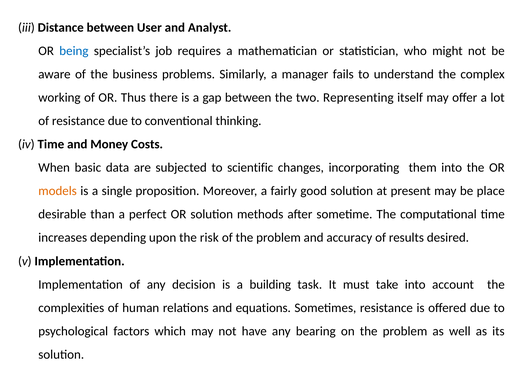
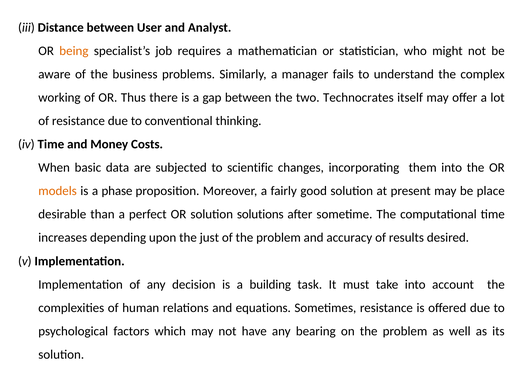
being colour: blue -> orange
Representing: Representing -> Technocrates
single: single -> phase
methods: methods -> solutions
risk: risk -> just
